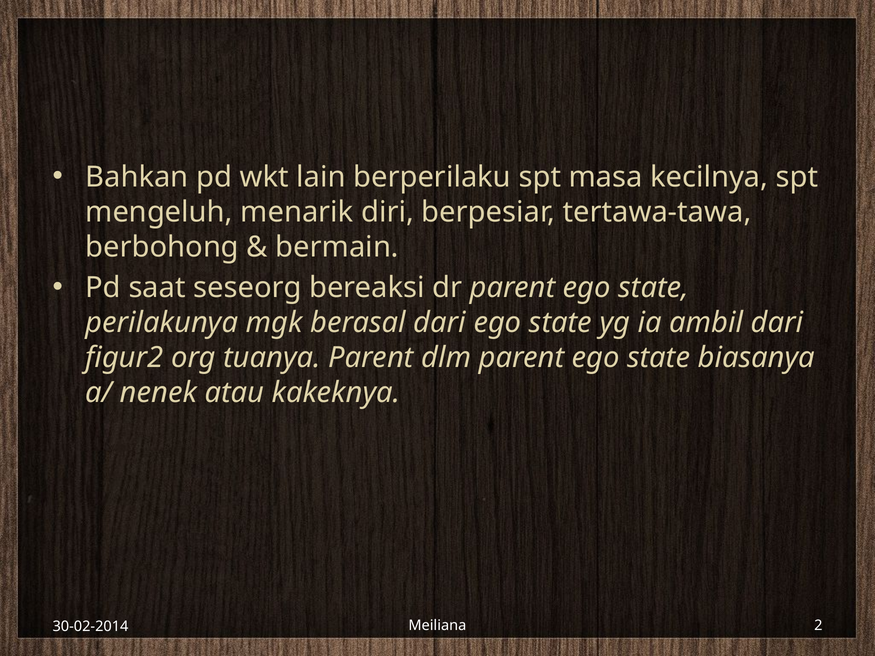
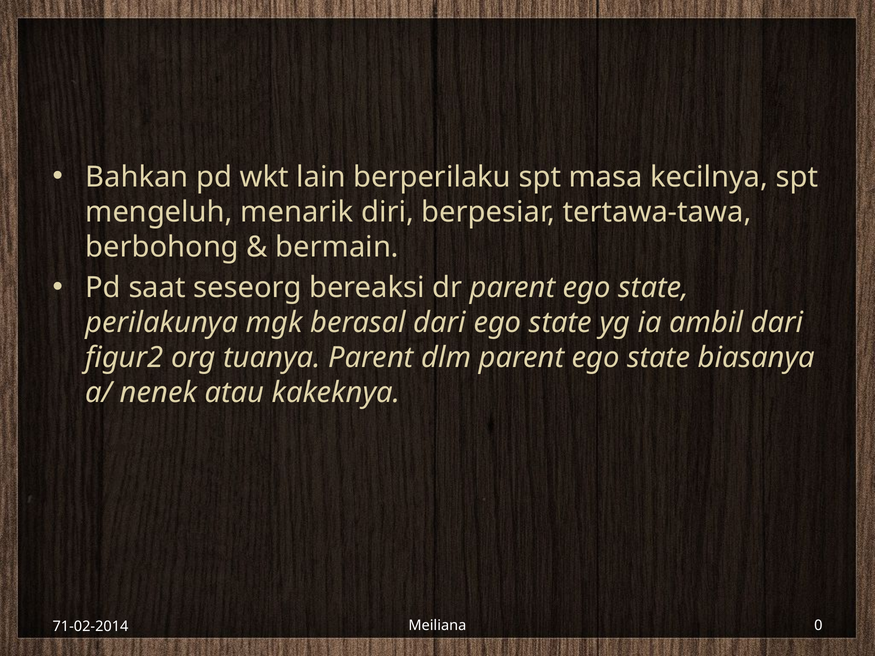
2: 2 -> 0
30-02-2014: 30-02-2014 -> 71-02-2014
